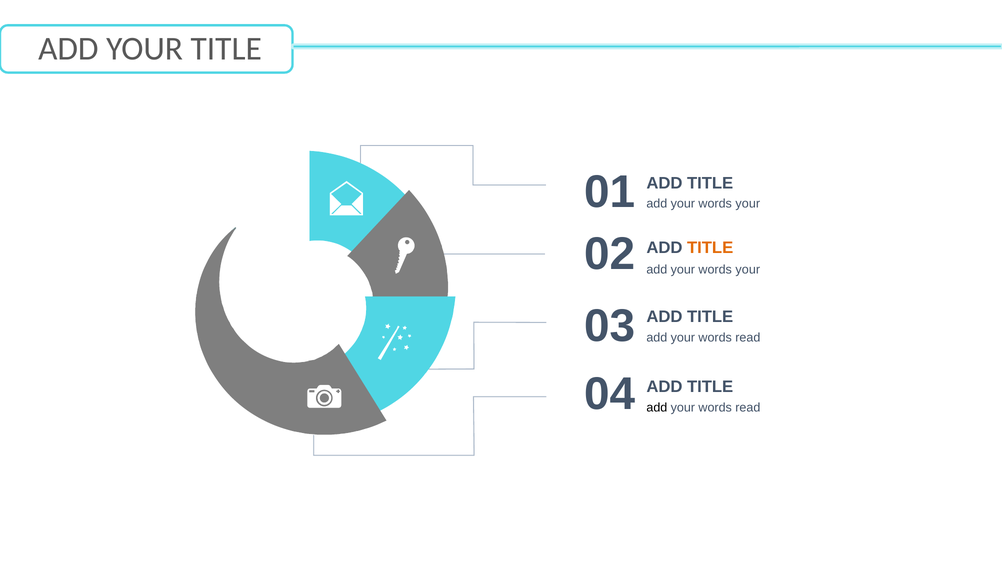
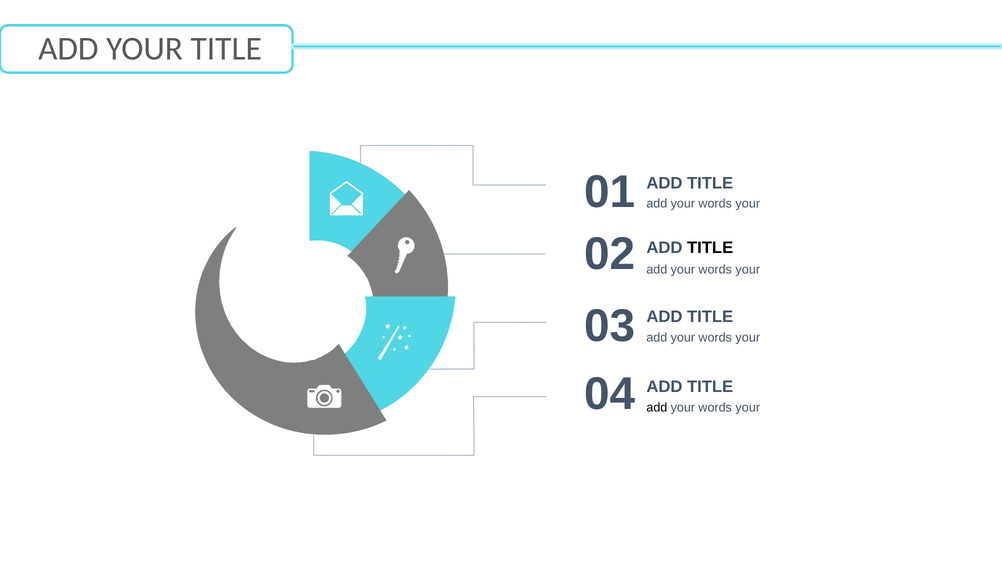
TITLE at (710, 248) colour: orange -> black
read at (748, 338): read -> your
read at (748, 408): read -> your
